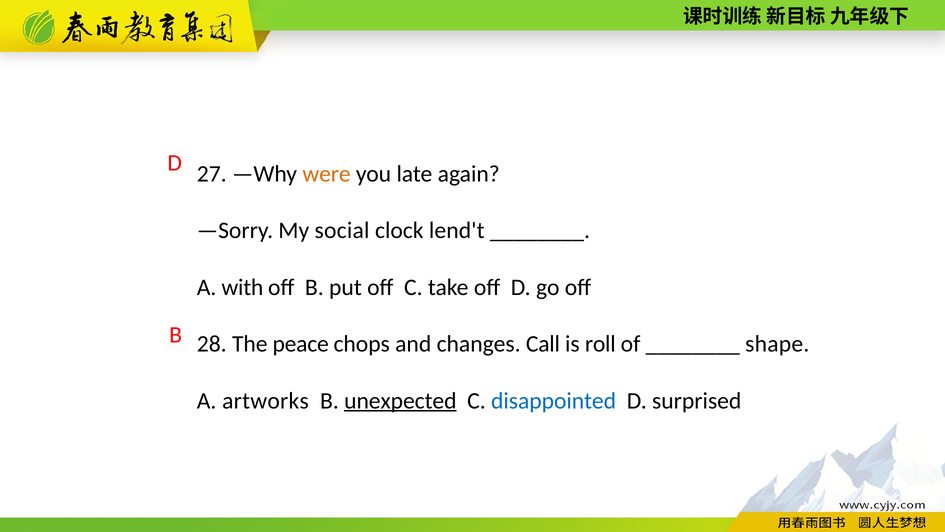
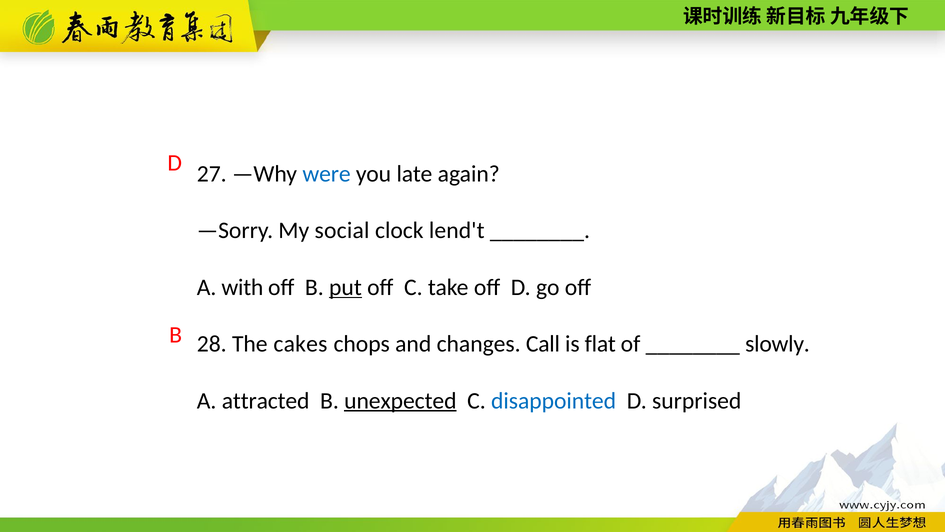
were colour: orange -> blue
put underline: none -> present
peace: peace -> cakes
roll: roll -> flat
shape: shape -> slowly
artworks: artworks -> attracted
